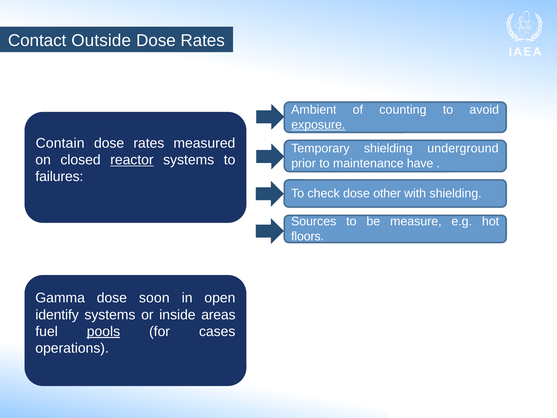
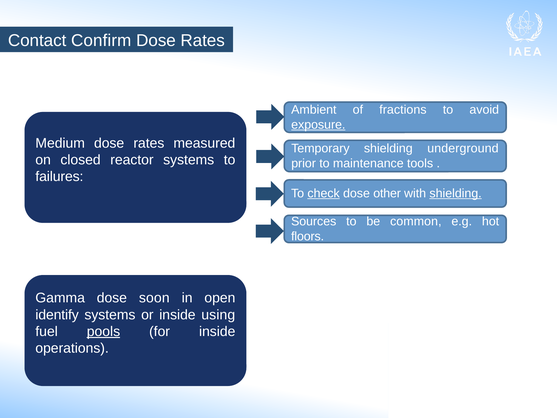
Outside: Outside -> Confirm
counting: counting -> fractions
Contain: Contain -> Medium
reactor underline: present -> none
have: have -> tools
check underline: none -> present
shielding at (456, 193) underline: none -> present
measure: measure -> common
areas: areas -> using
for cases: cases -> inside
